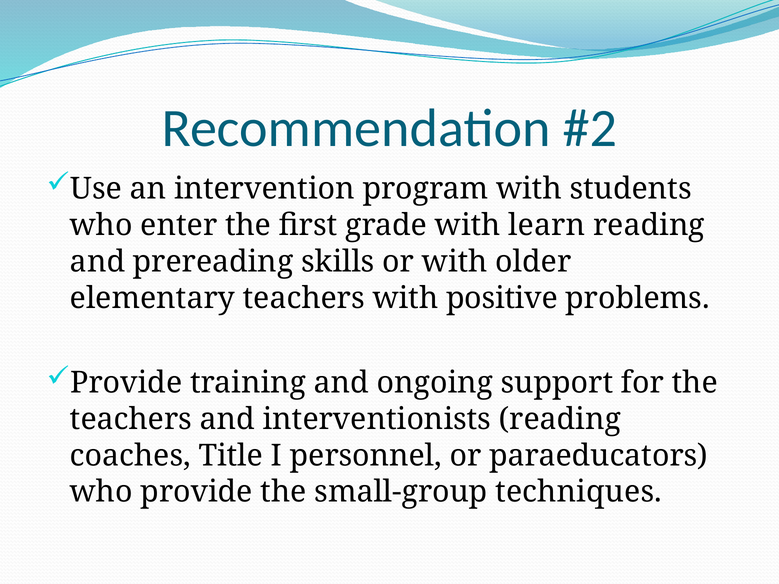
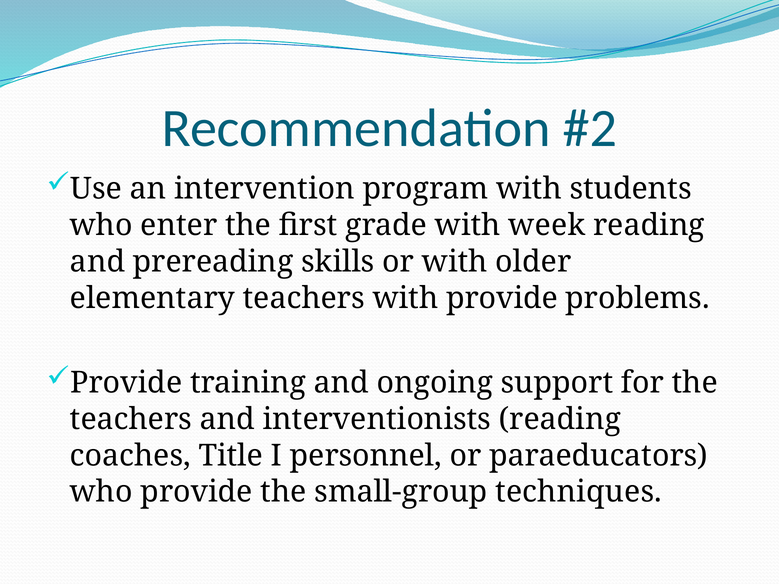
learn: learn -> week
with positive: positive -> provide
